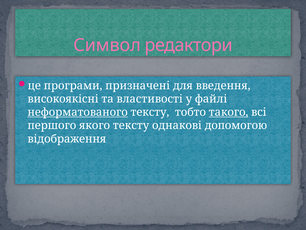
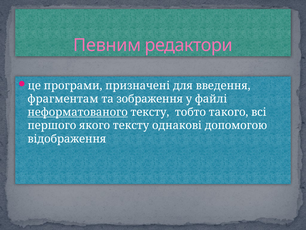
Символ: Символ -> Певним
високоякісні: високоякісні -> фрагментам
властивості: властивості -> зображення
такого underline: present -> none
